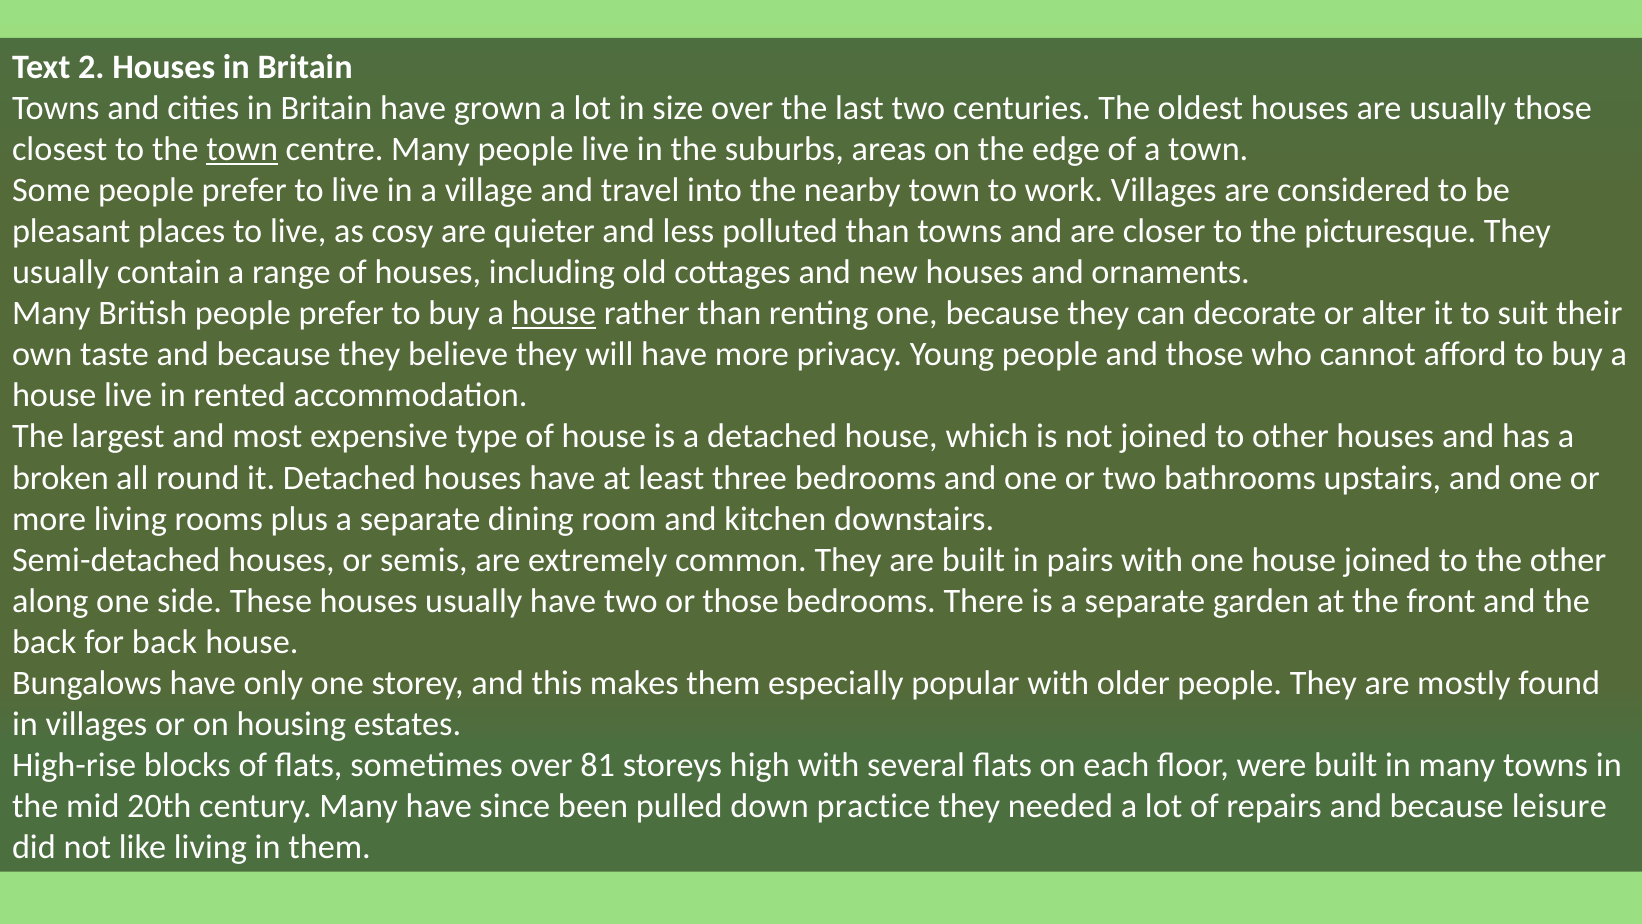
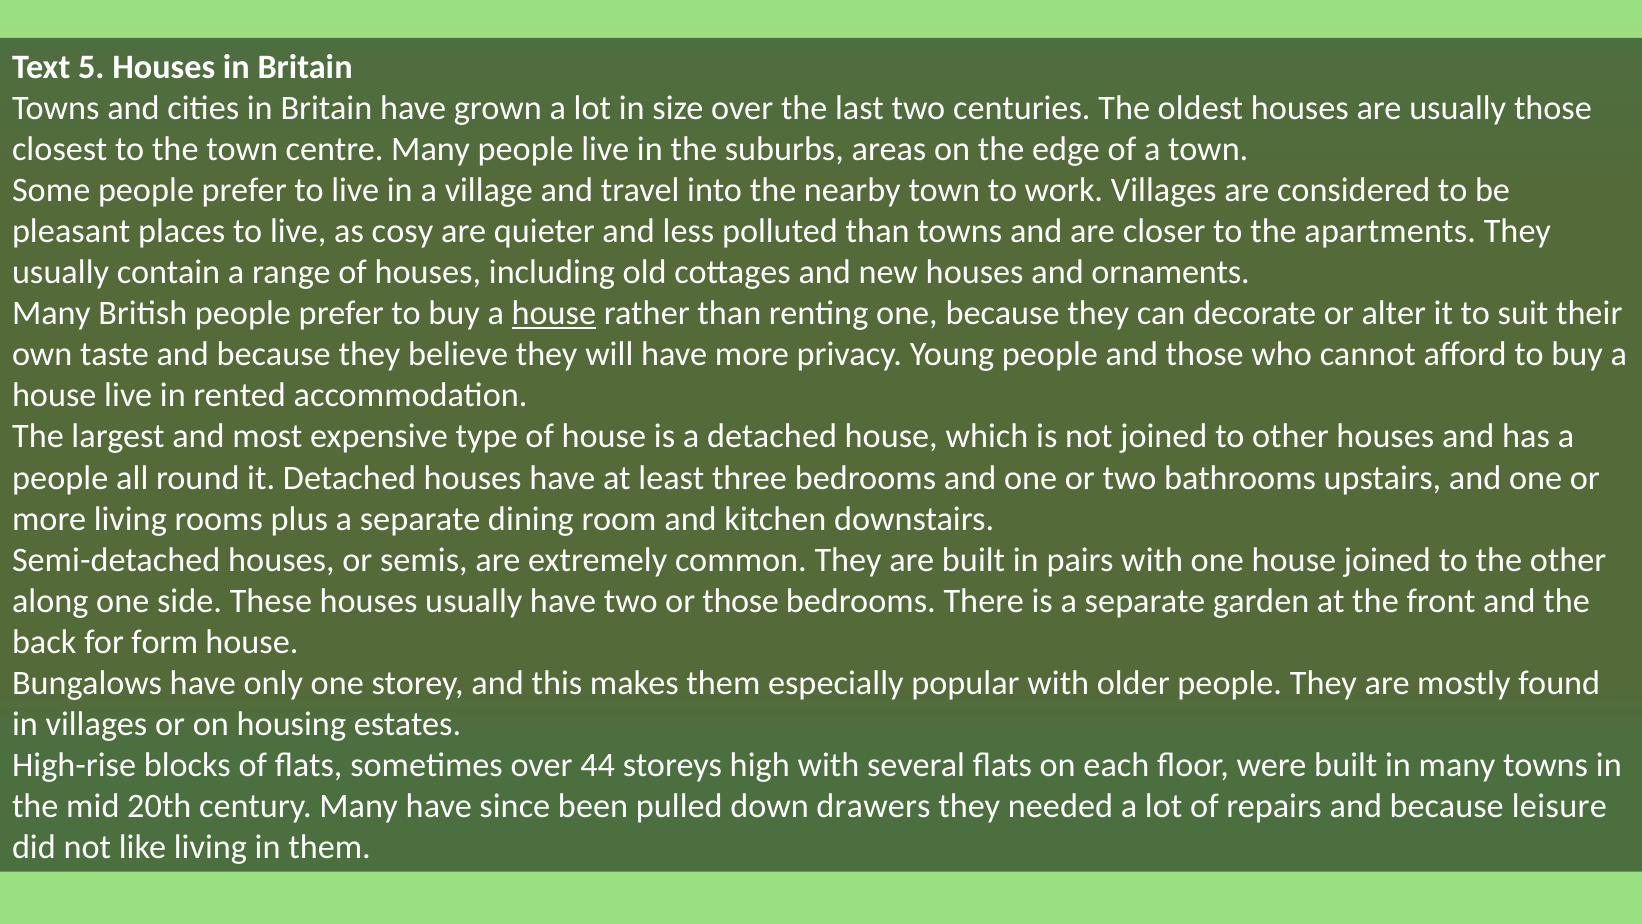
2: 2 -> 5
town at (242, 149) underline: present -> none
picturesque: picturesque -> apartments
broken at (60, 478): broken -> people
for back: back -> form
81: 81 -> 44
practice: practice -> drawers
